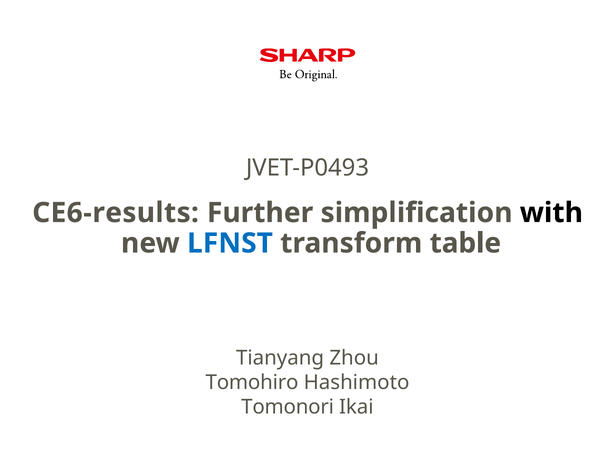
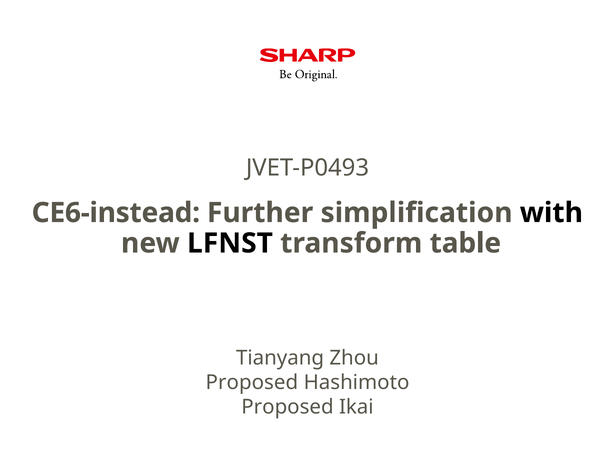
CE6-results: CE6-results -> CE6-instead
LFNST colour: blue -> black
Tomohiro at (252, 383): Tomohiro -> Proposed
Tomonori at (288, 407): Tomonori -> Proposed
